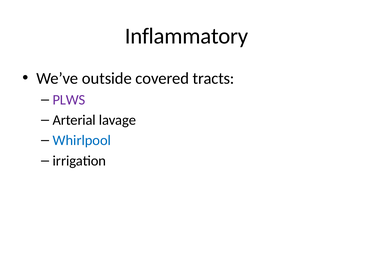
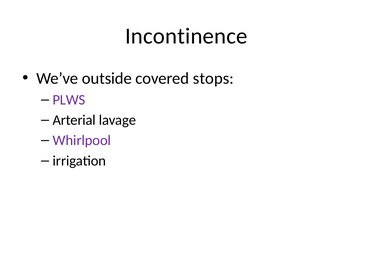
Inflammatory: Inflammatory -> Incontinence
tracts: tracts -> stops
Whirlpool colour: blue -> purple
